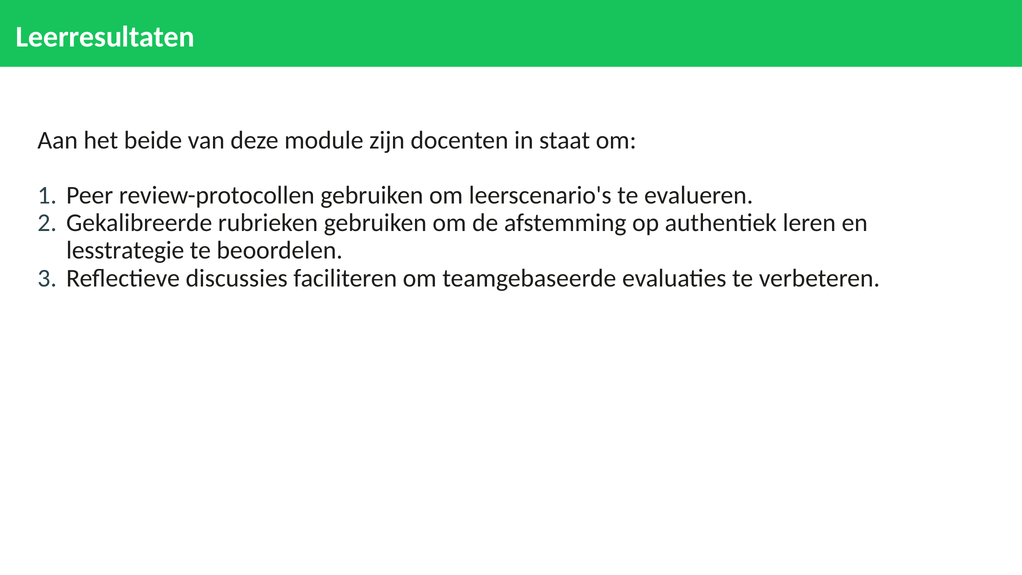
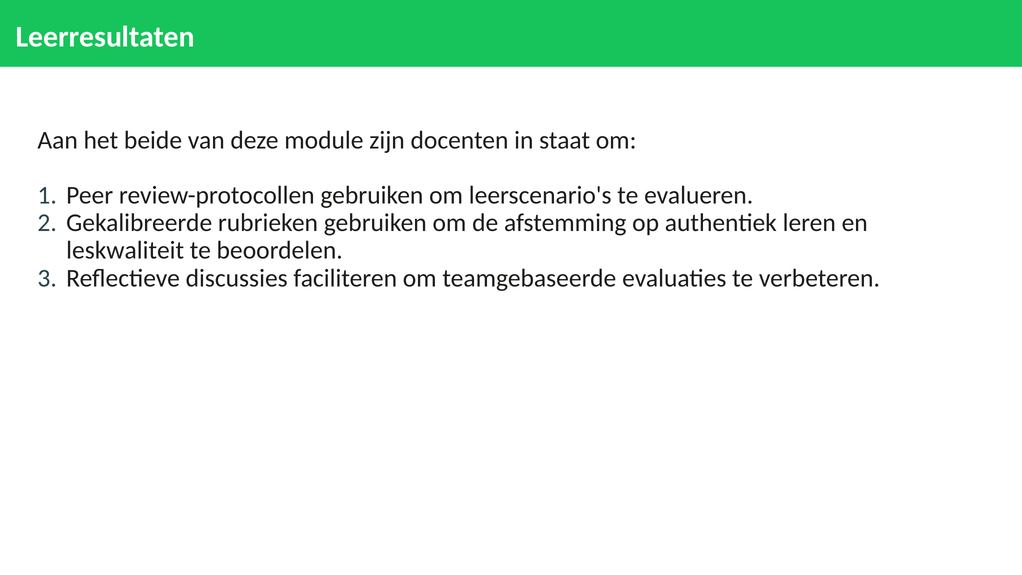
lesstrategie: lesstrategie -> leskwaliteit
